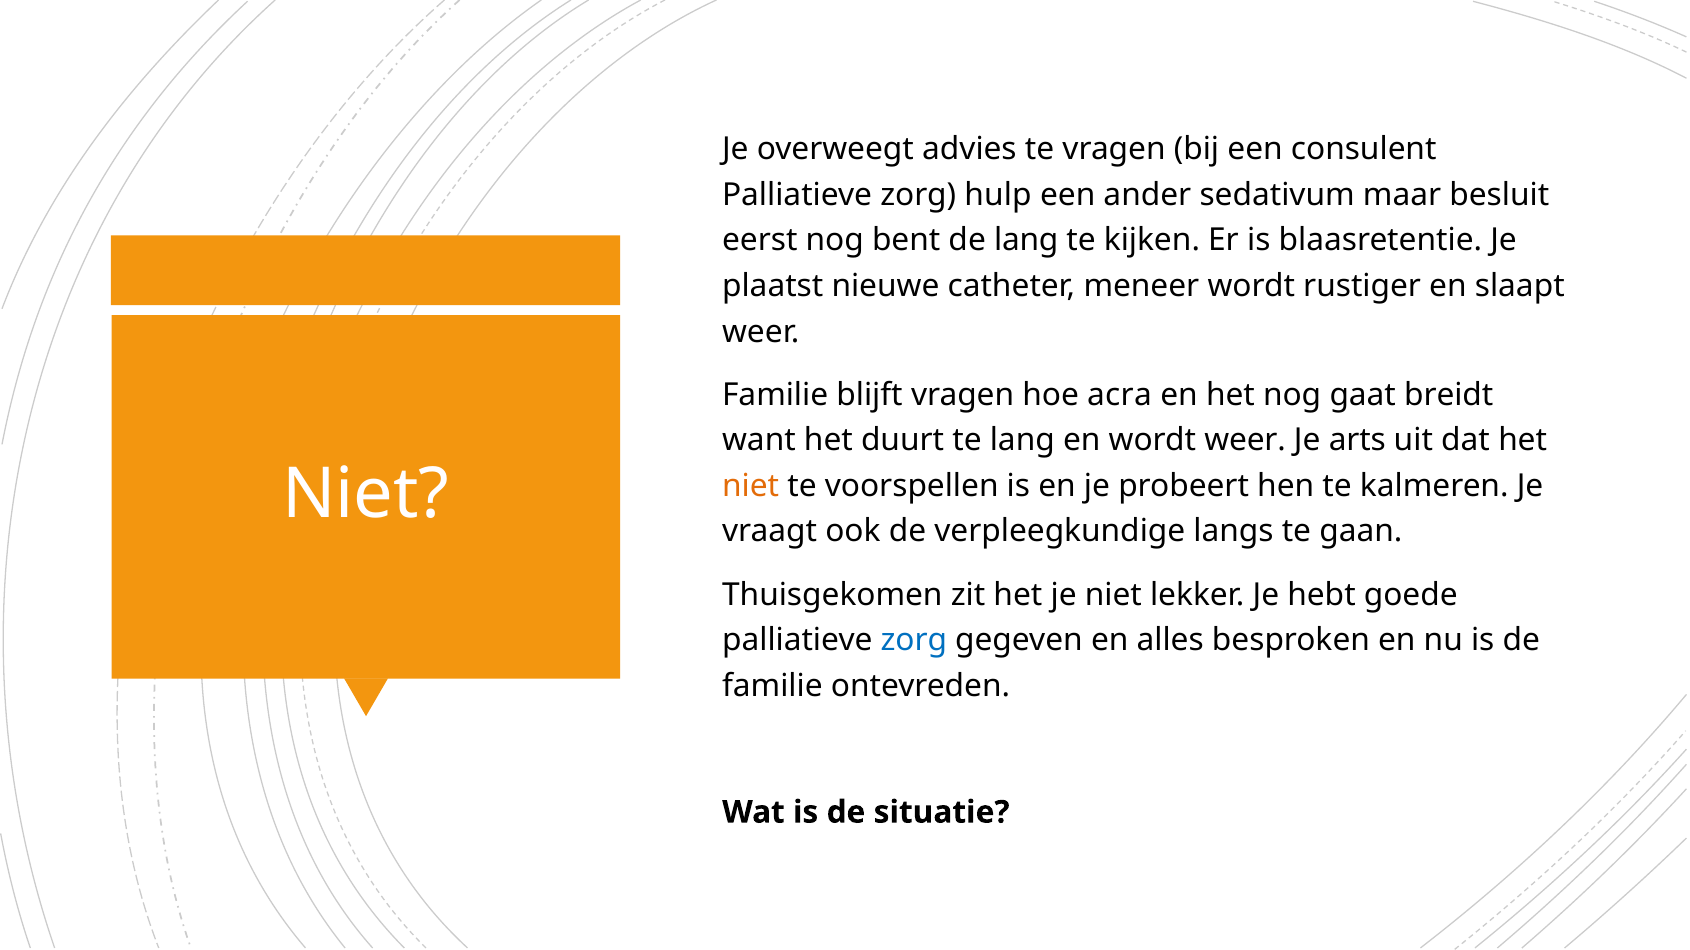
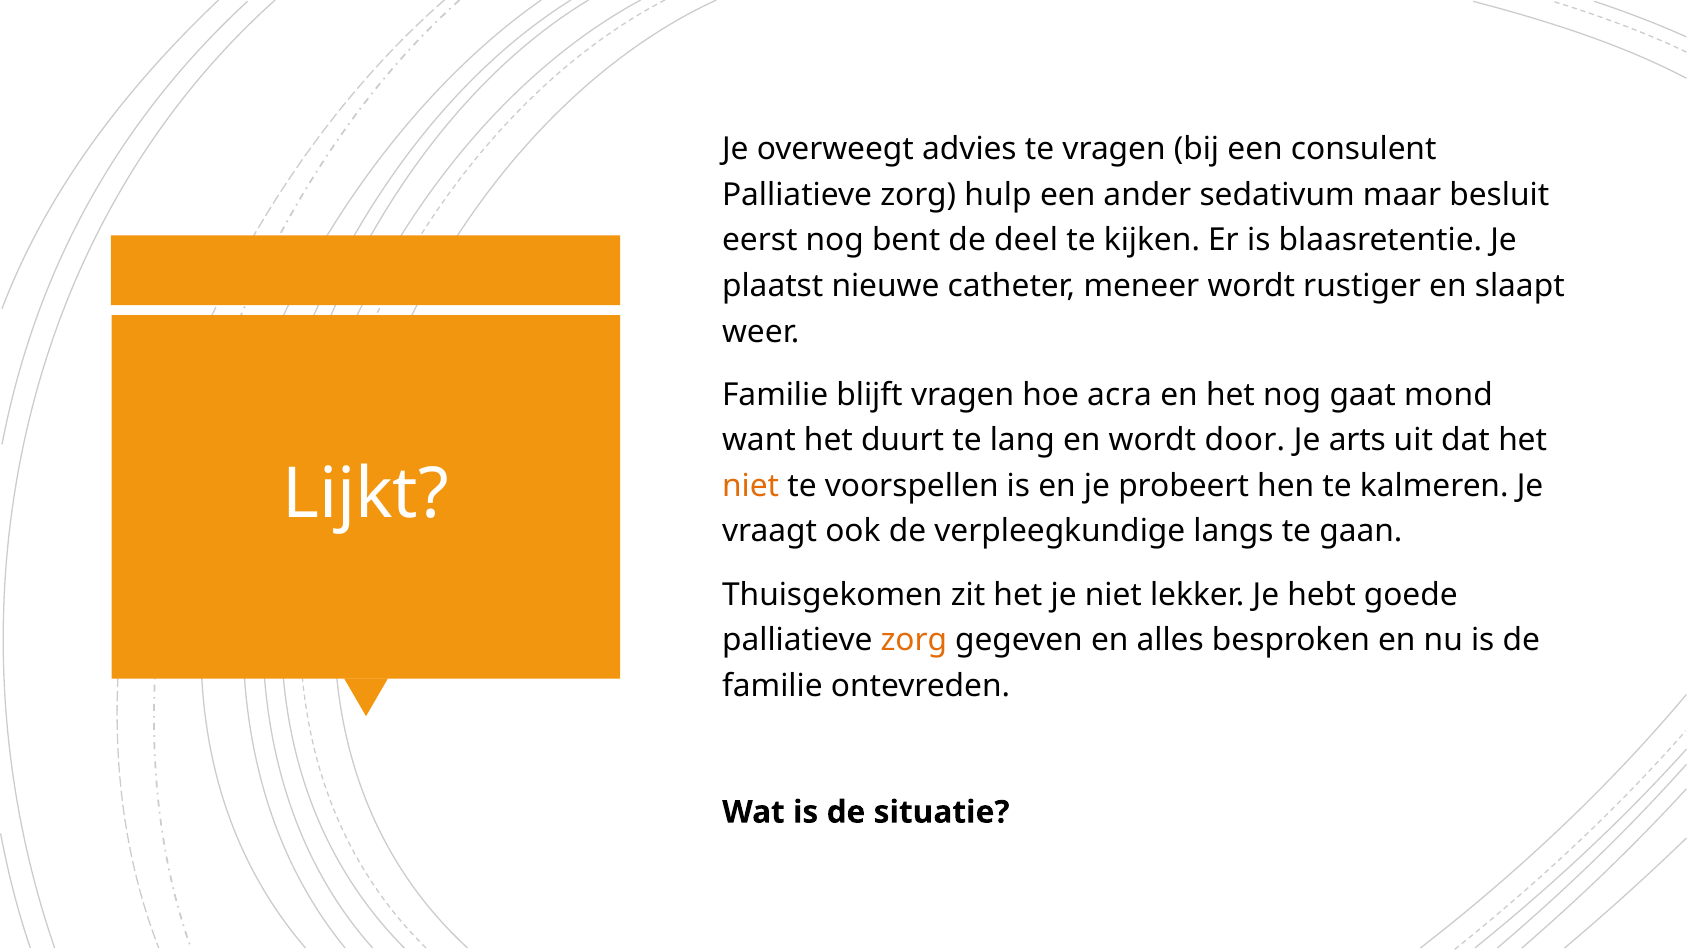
de lang: lang -> deel
breidt: breidt -> mond
wordt weer: weer -> door
Niet at (366, 494): Niet -> Lijkt
zorg at (914, 641) colour: blue -> orange
